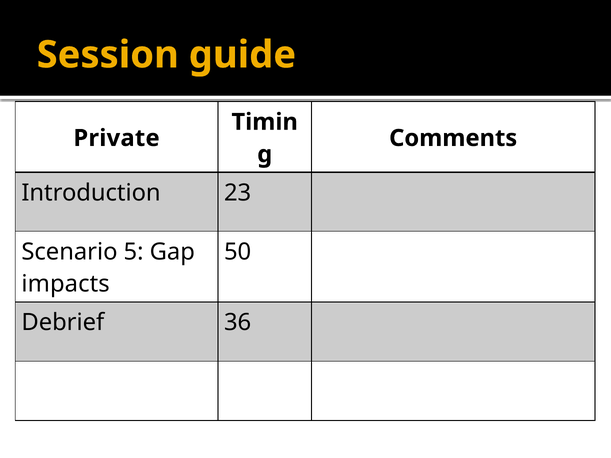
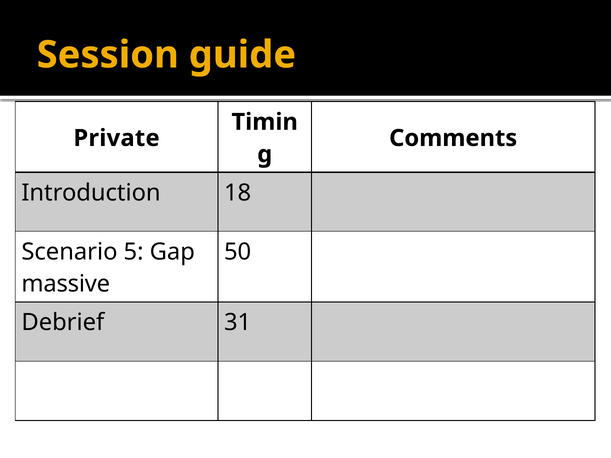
23: 23 -> 18
impacts: impacts -> massive
36: 36 -> 31
